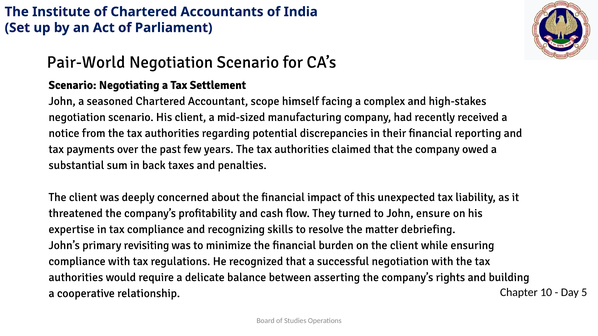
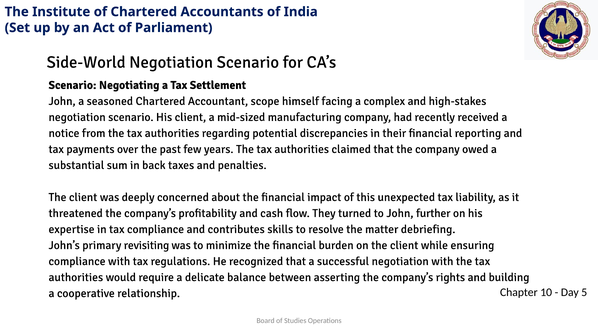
Pair-World: Pair-World -> Side-World
ensure: ensure -> further
recognizing: recognizing -> contributes
